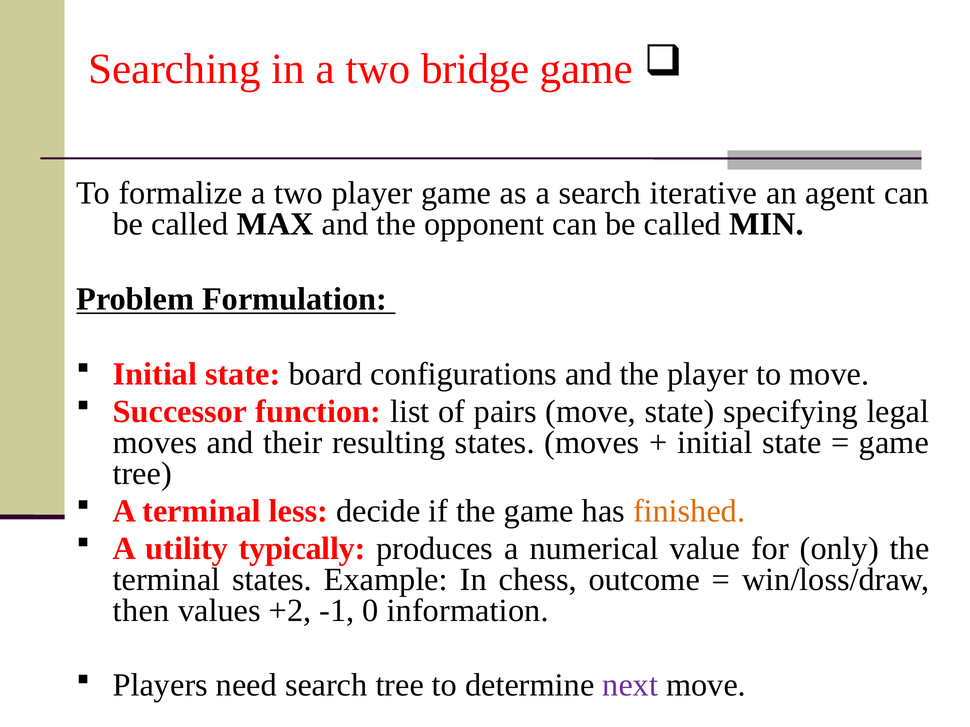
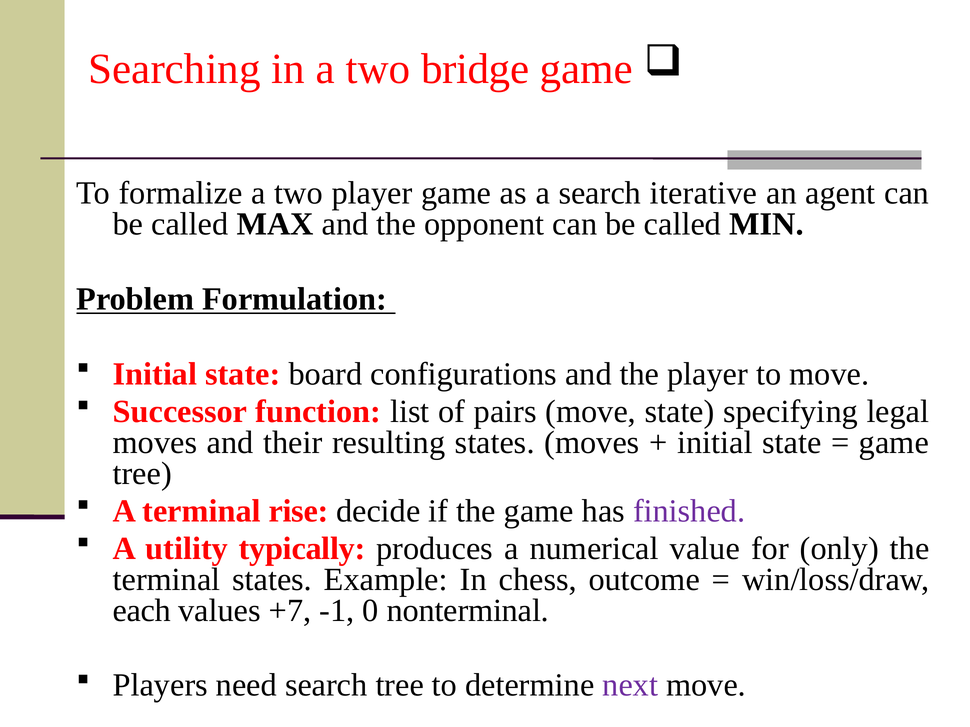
less: less -> rise
finished colour: orange -> purple
then: then -> each
+2: +2 -> +7
information: information -> nonterminal
